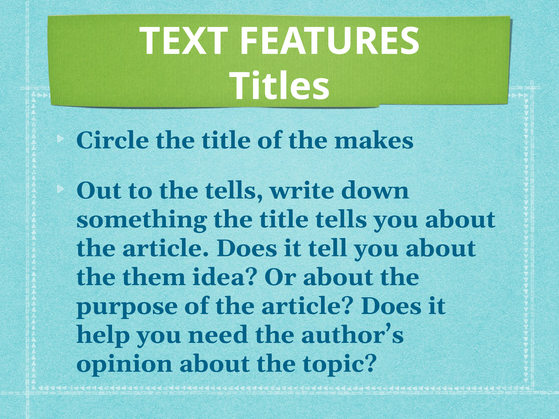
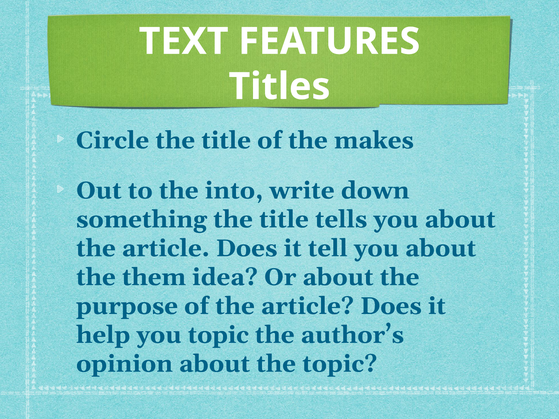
the tells: tells -> into
you need: need -> topic
